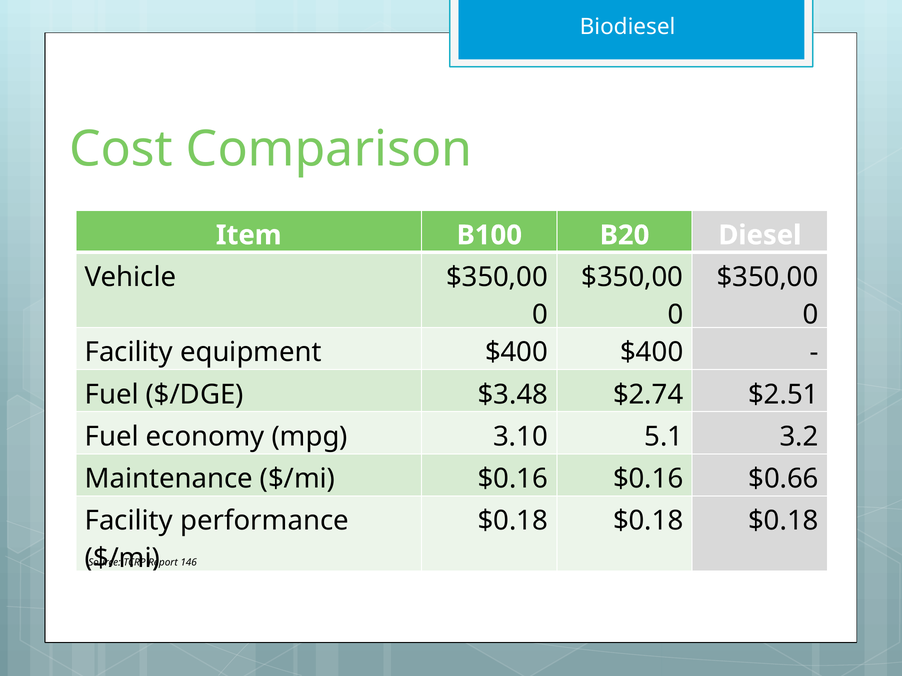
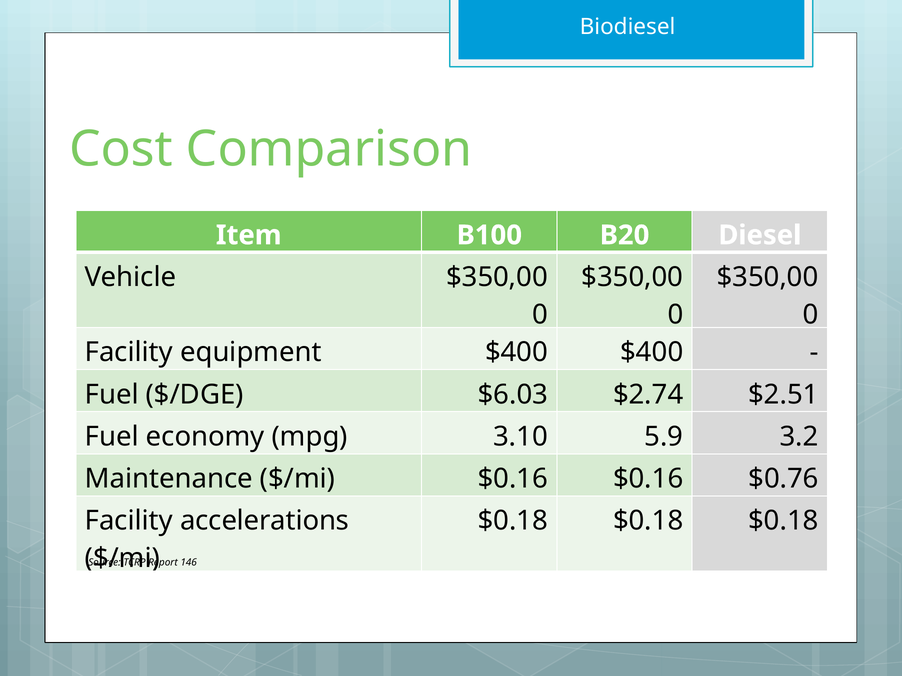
$3.48: $3.48 -> $6.03
5.1: 5.1 -> 5.9
$0.66: $0.66 -> $0.76
performance: performance -> accelerations
